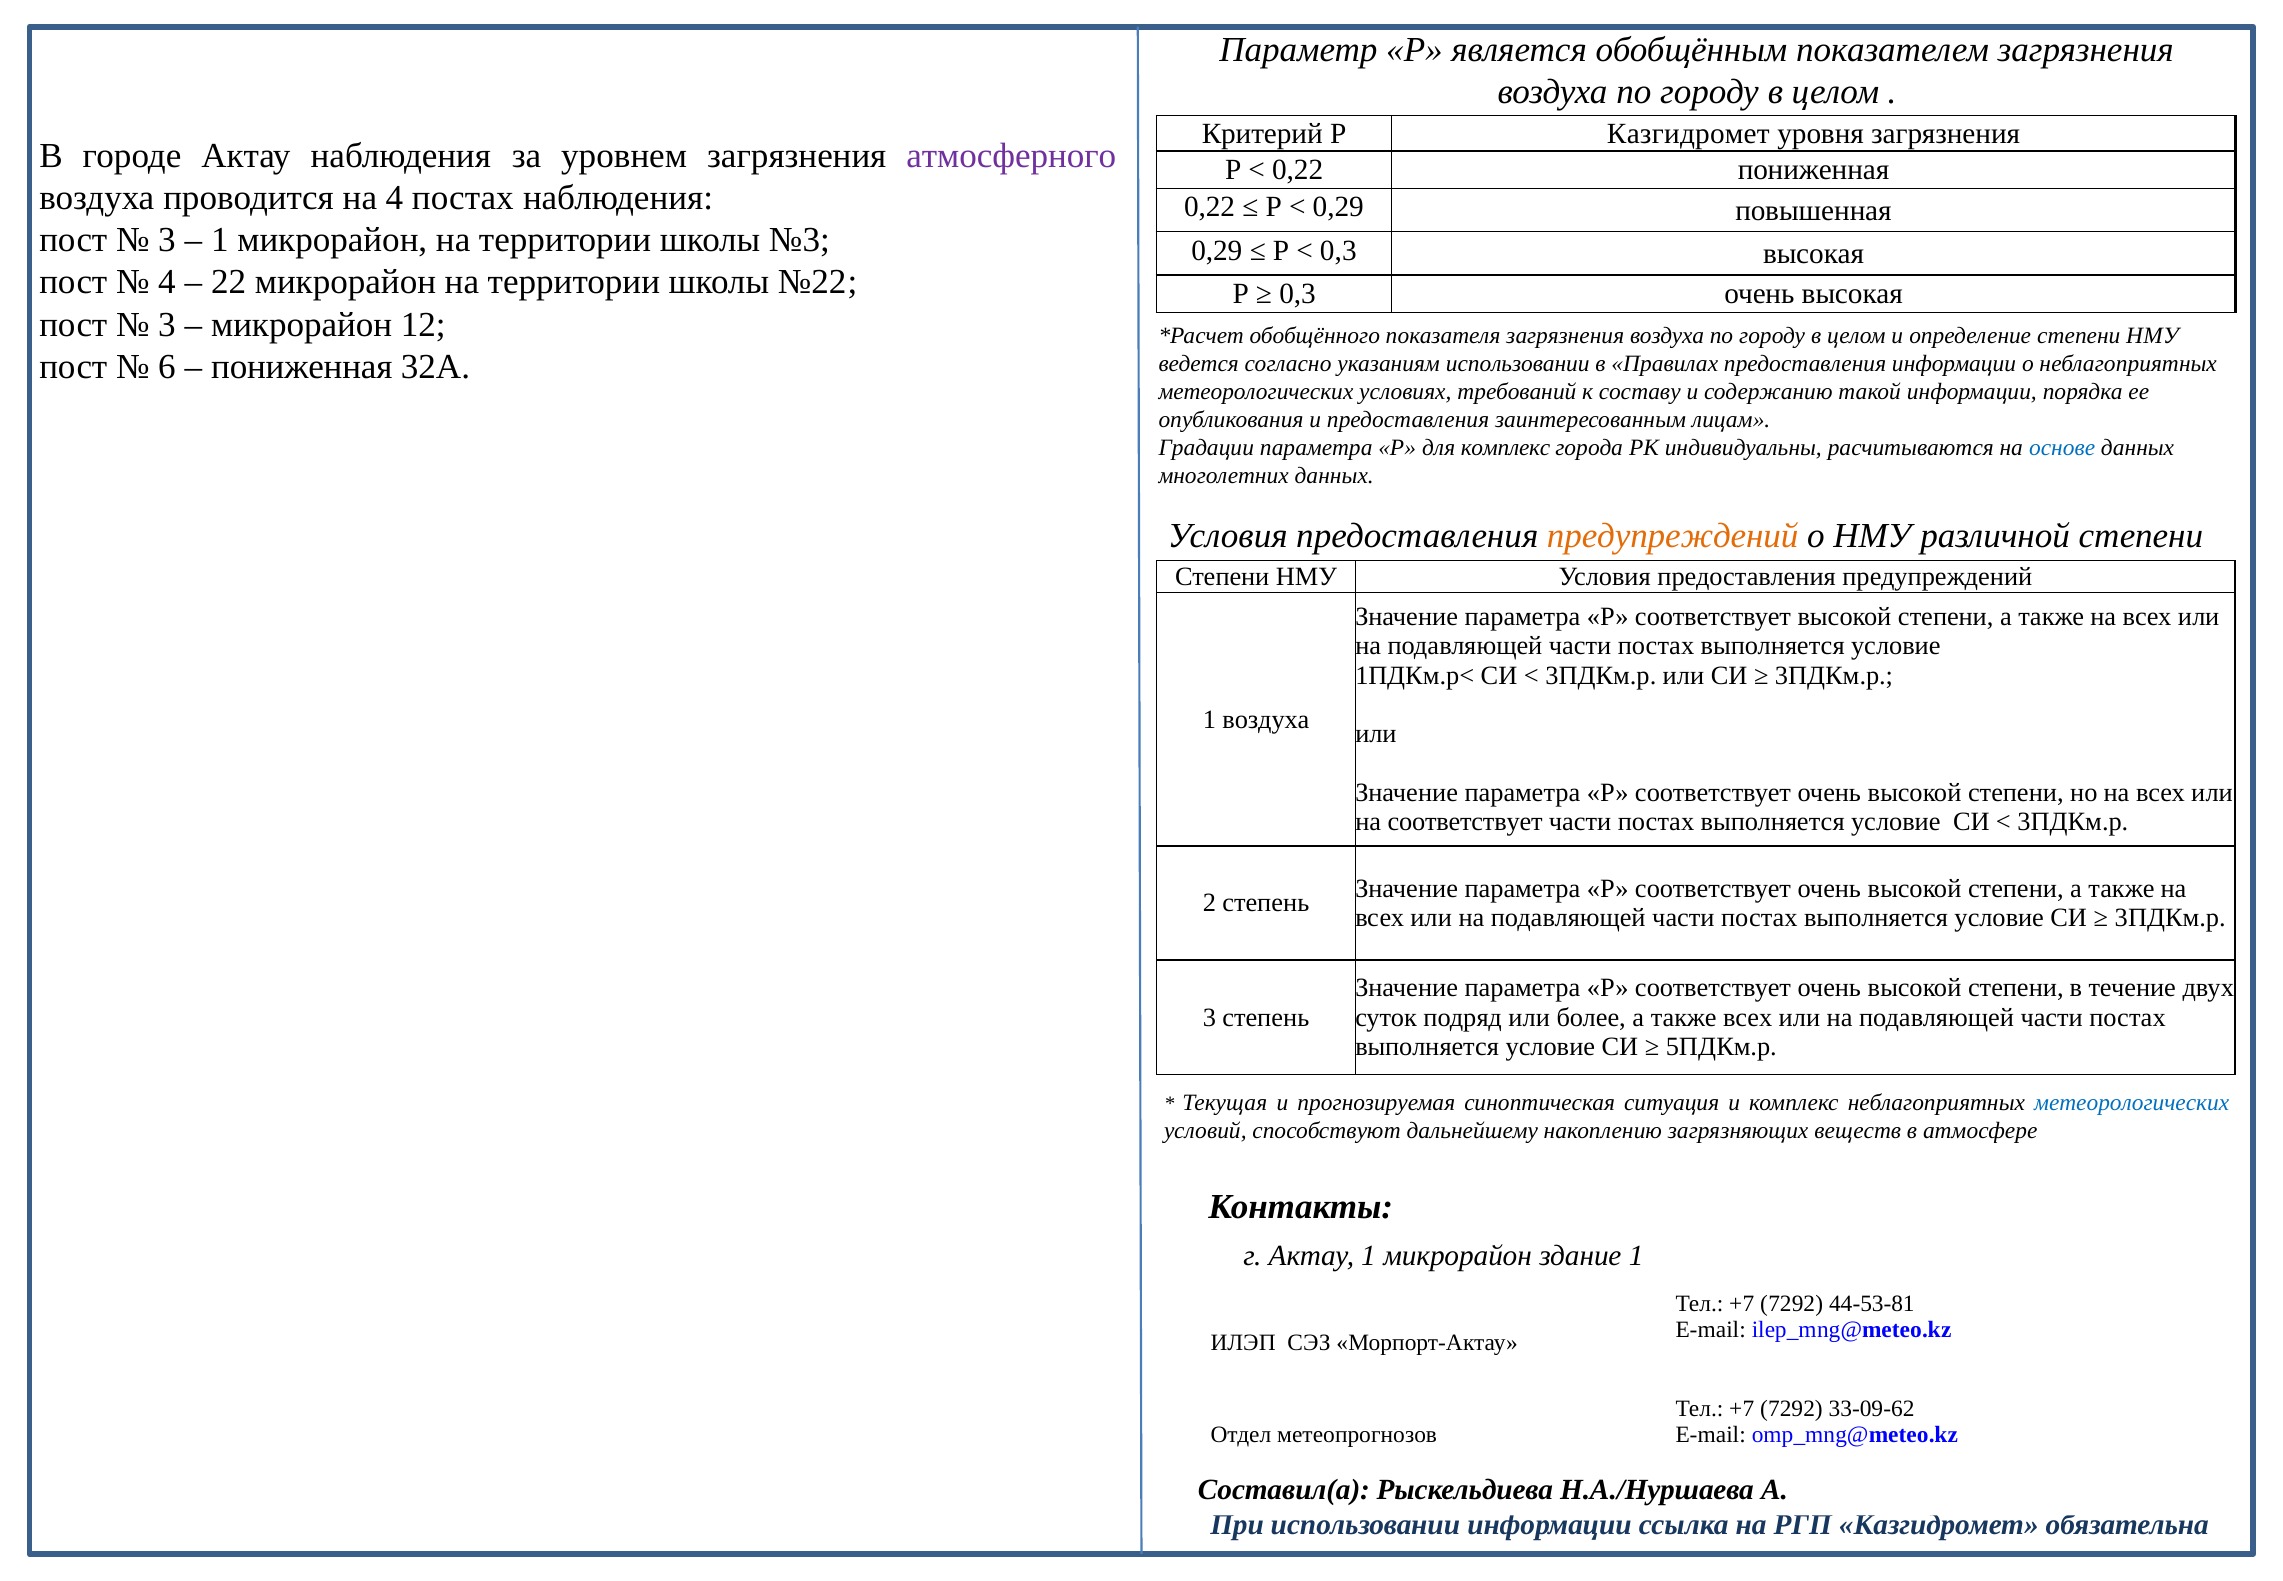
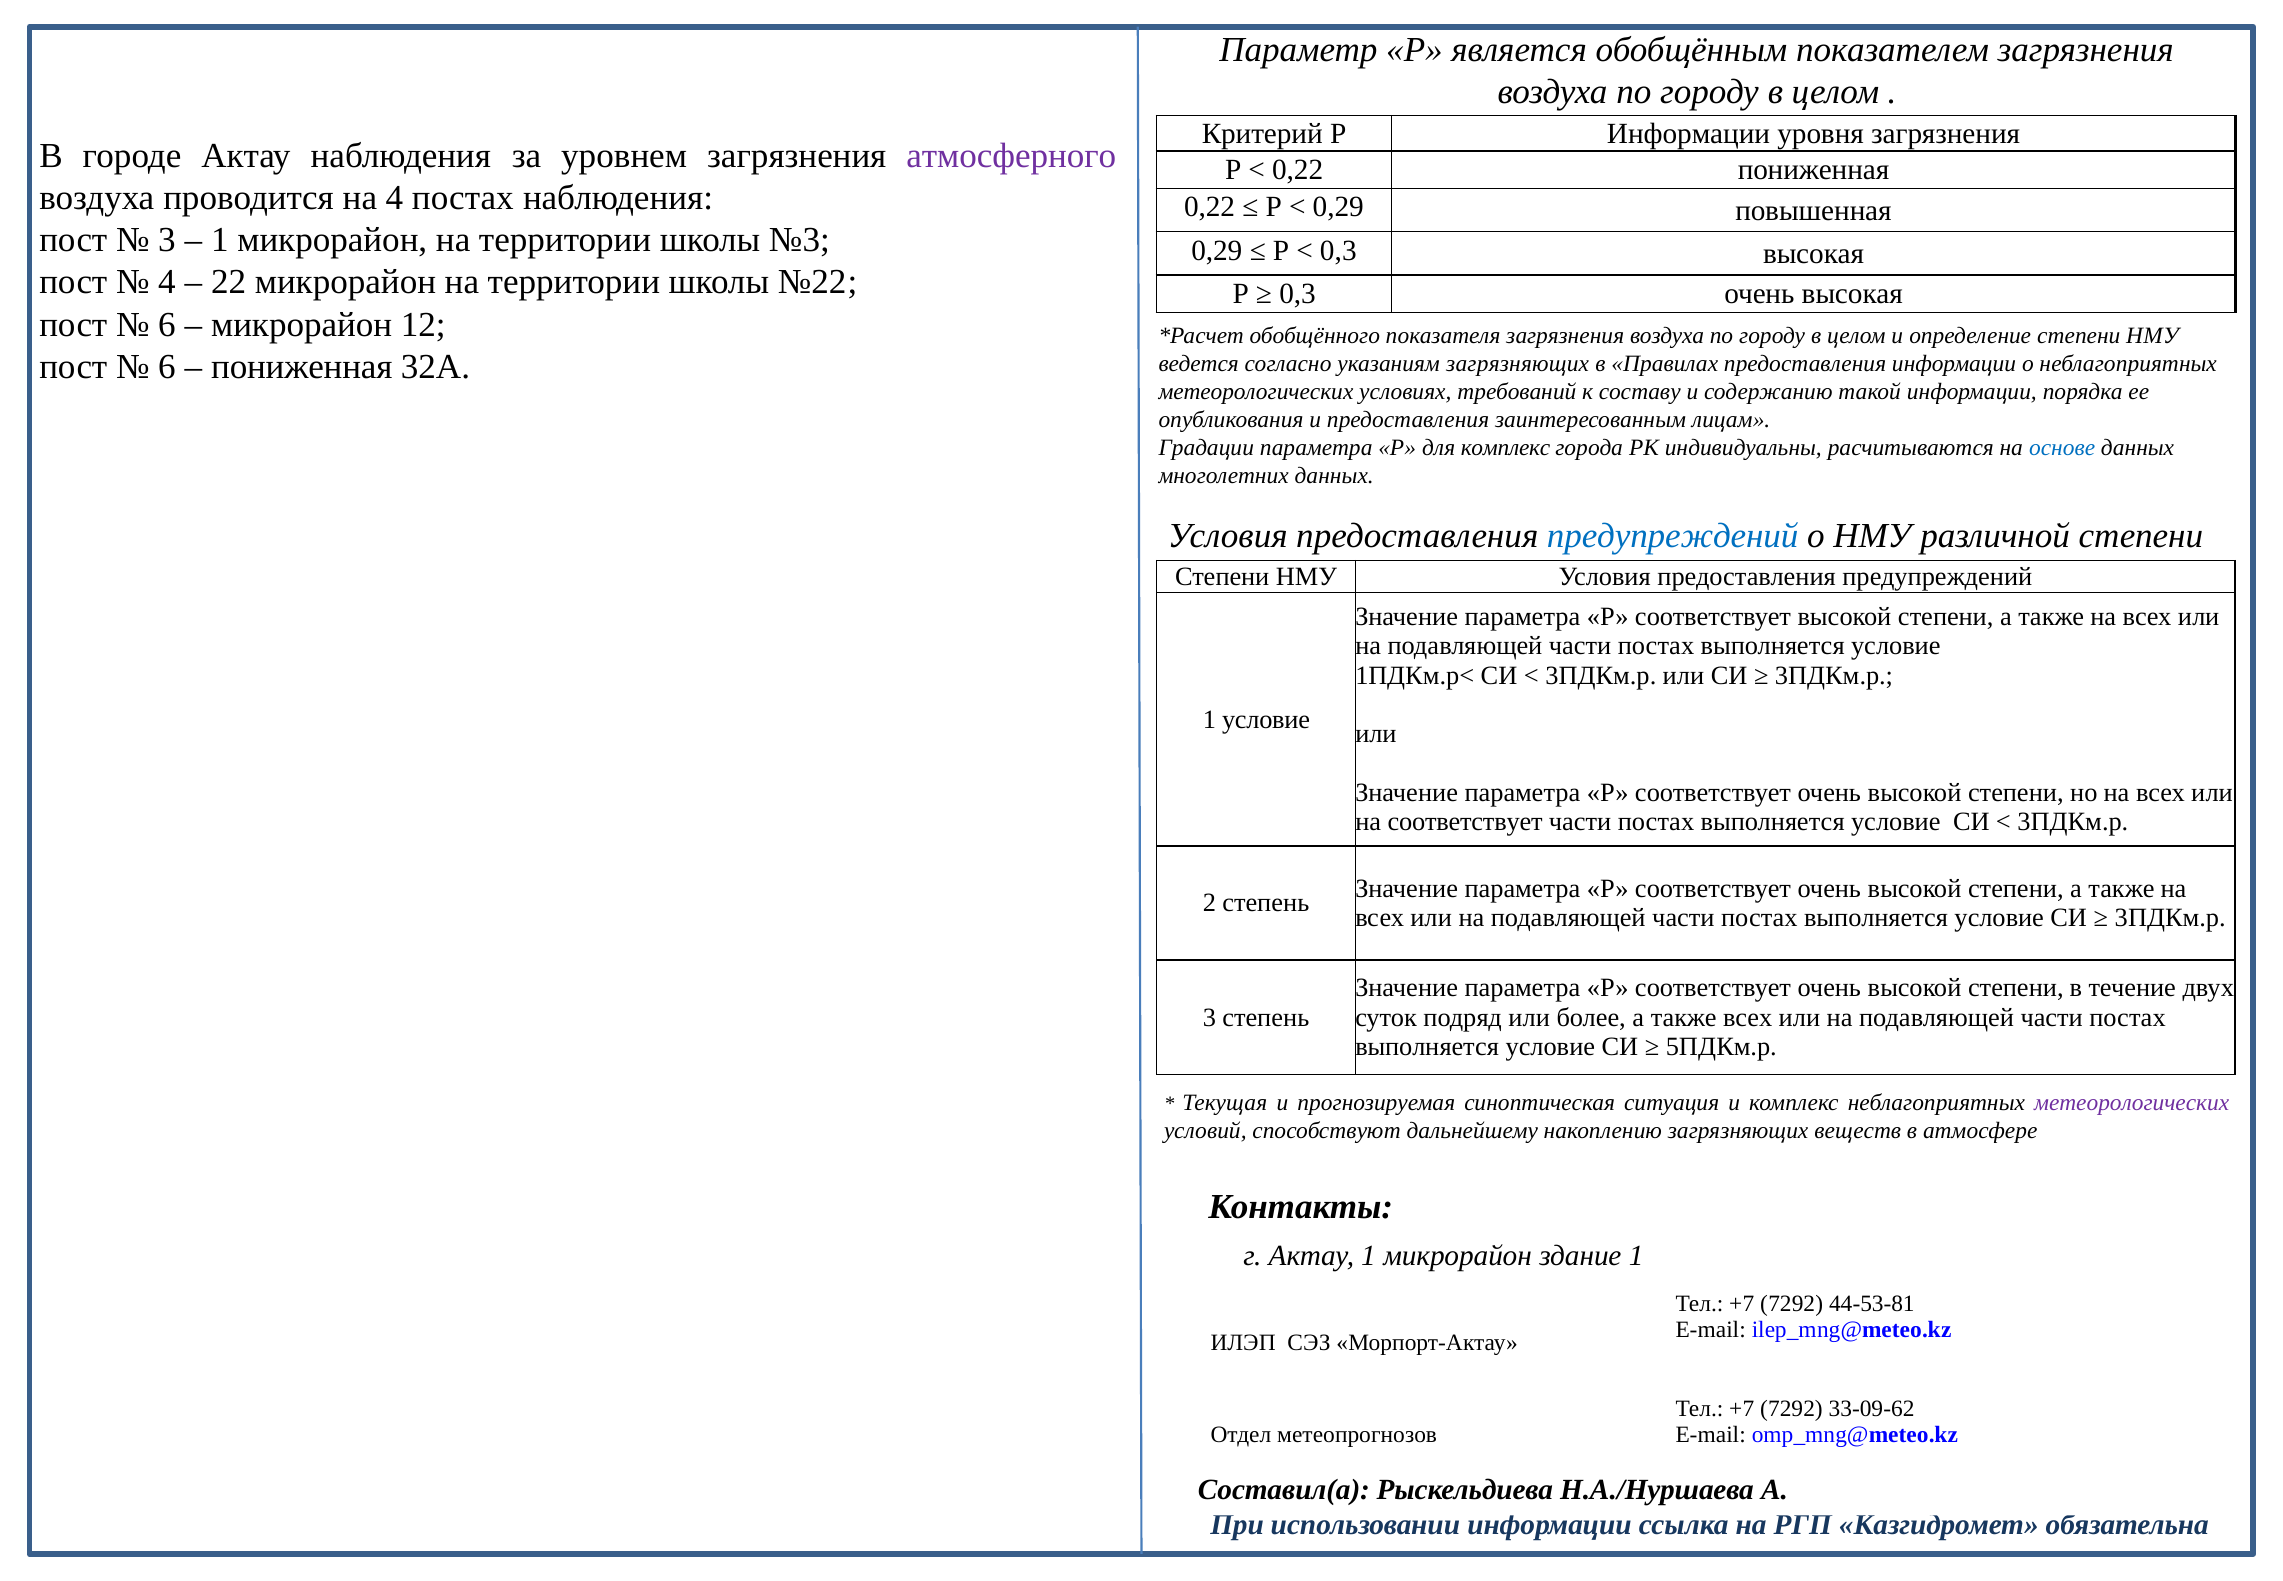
Р Казгидромет: Казгидромет -> Информации
3 at (167, 324): 3 -> 6
указаниям использовании: использовании -> загрязняющих
предупреждений at (1673, 536) colour: orange -> blue
1 воздуха: воздуха -> условие
метеорологических at (2132, 1102) colour: blue -> purple
